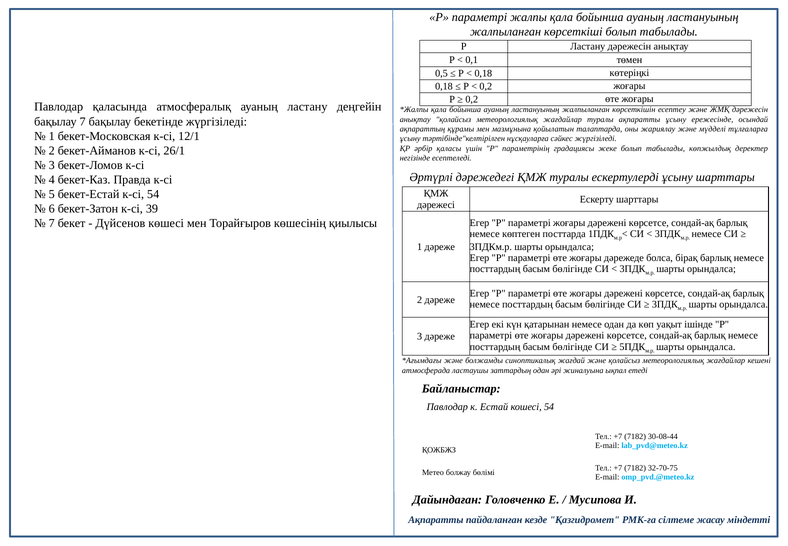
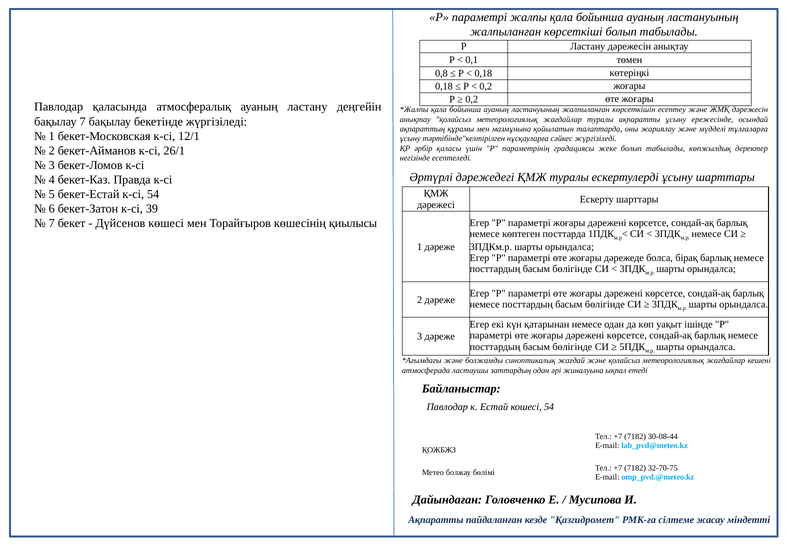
0,5: 0,5 -> 0,8
